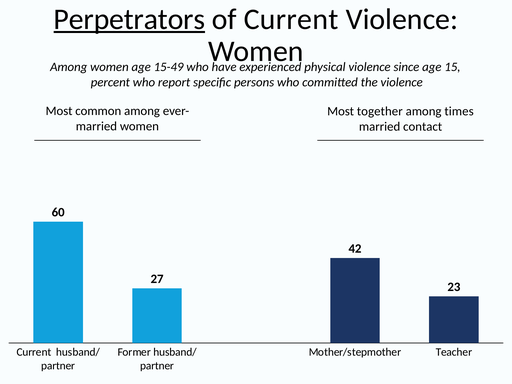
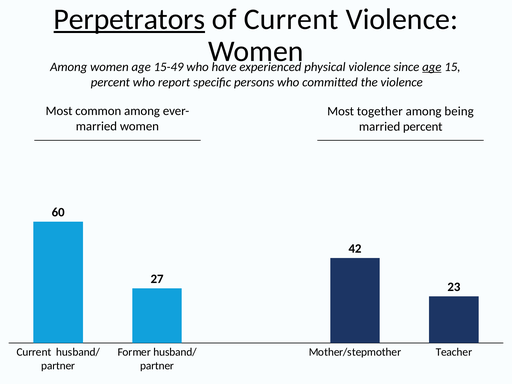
age at (432, 67) underline: none -> present
times: times -> being
married contact: contact -> percent
